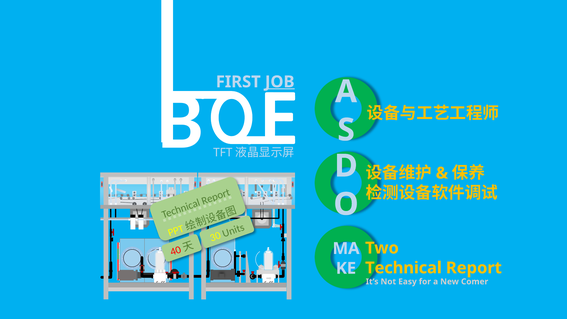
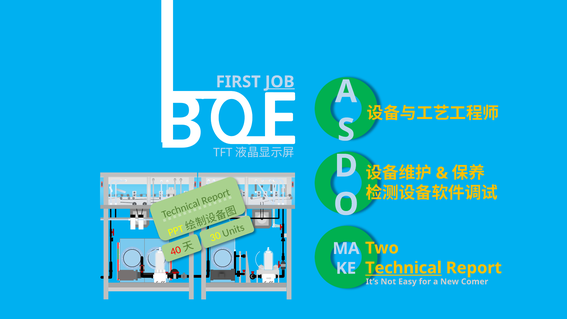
Technical underline: none -> present
